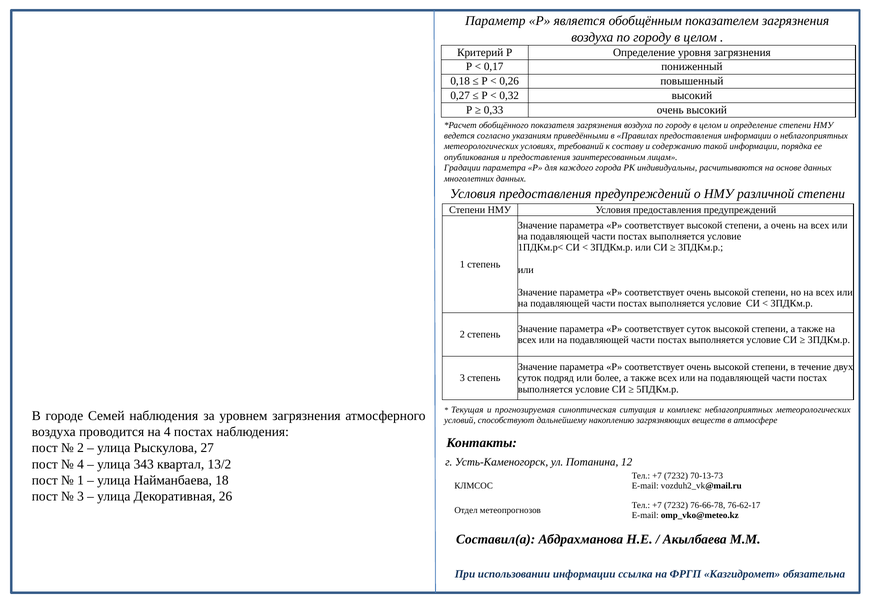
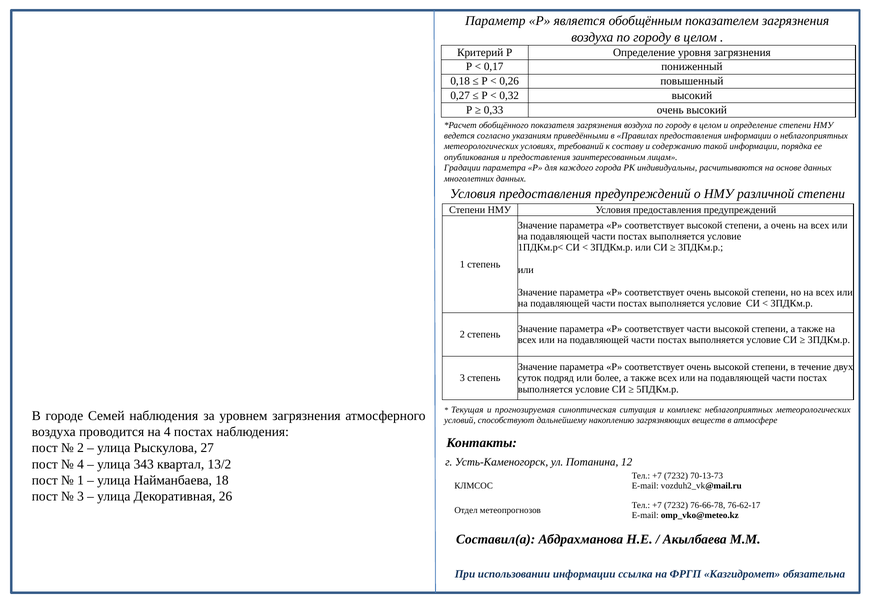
соответствует суток: суток -> части
